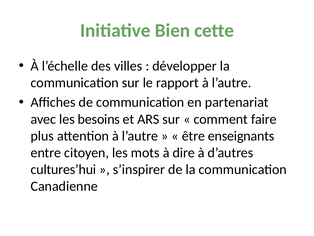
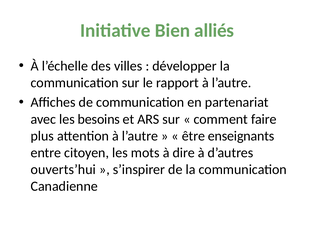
cette: cette -> alliés
cultures’hui: cultures’hui -> ouverts’hui
